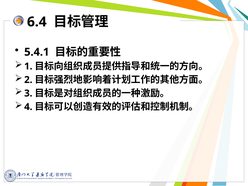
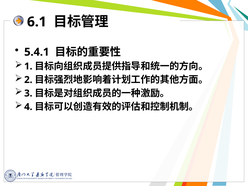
6.4: 6.4 -> 6.1
